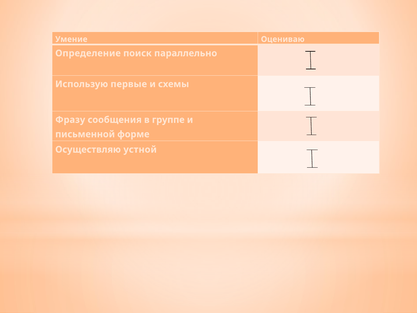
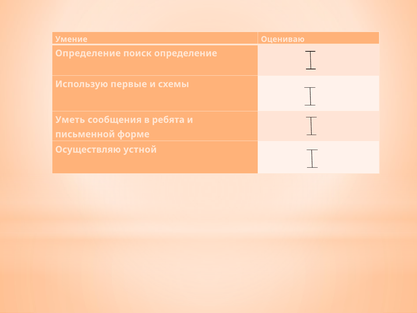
поиск параллельно: параллельно -> определение
Фразу: Фразу -> Уметь
группе: группе -> ребята
